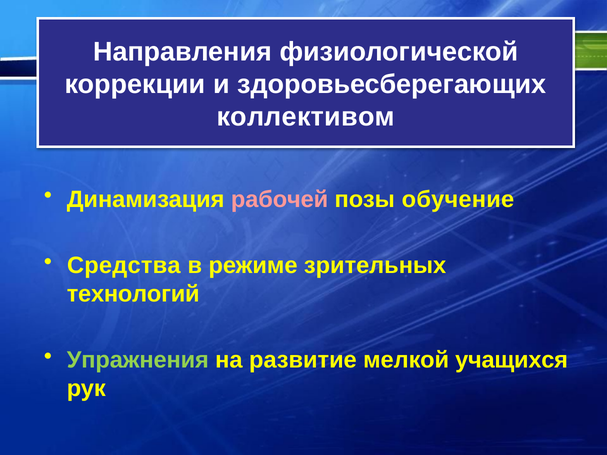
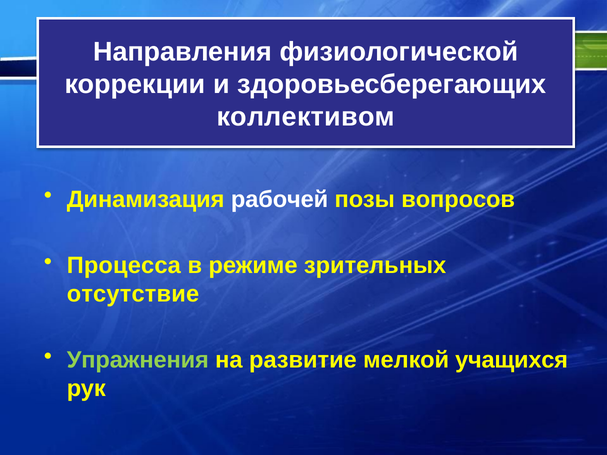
рабочей colour: pink -> white
обучение: обучение -> вопросов
Средства: Средства -> Процесса
технологий: технологий -> отсутствие
